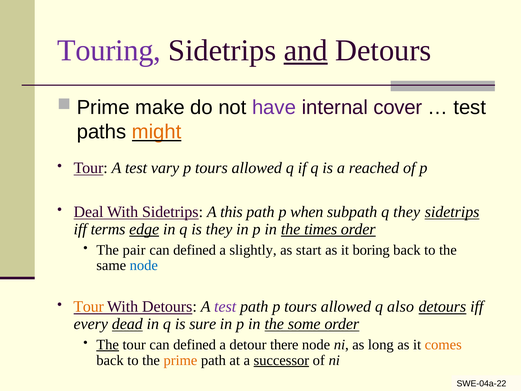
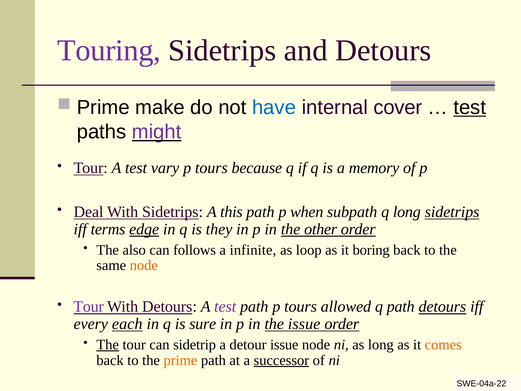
and underline: present -> none
have colour: purple -> blue
test at (470, 107) underline: none -> present
might colour: orange -> purple
allowed at (257, 168): allowed -> because
reached: reached -> memory
q they: they -> long
times: times -> other
pair: pair -> also
defined at (195, 250): defined -> follows
slightly: slightly -> infinite
start: start -> loop
node at (144, 265) colour: blue -> orange
Tour at (89, 307) colour: orange -> purple
q also: also -> path
dead: dead -> each
the some: some -> issue
tour can defined: defined -> sidetrip
detour there: there -> issue
